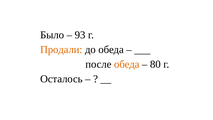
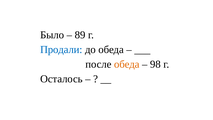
93: 93 -> 89
Продали colour: orange -> blue
80: 80 -> 98
